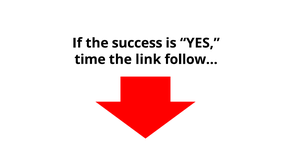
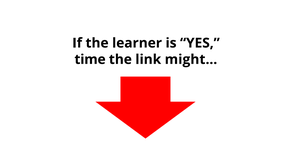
success: success -> learner
follow…: follow… -> might…
